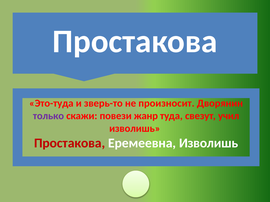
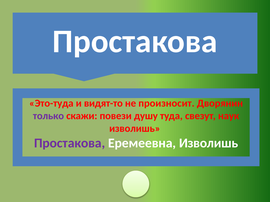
зверь-то: зверь-то -> видят-то
жанр: жанр -> душу
учил: учил -> наук
Простакова at (70, 143) colour: red -> purple
